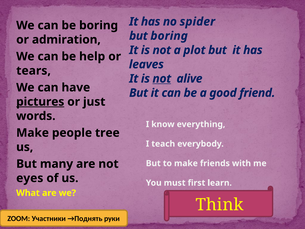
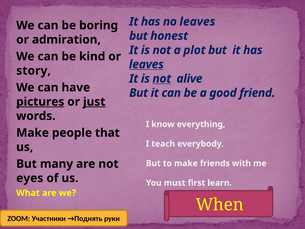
no spider: spider -> leaves
but boring: boring -> honest
help: help -> kind
leaves at (146, 64) underline: none -> present
tears: tears -> story
just underline: none -> present
tree: tree -> that
Think: Think -> When
